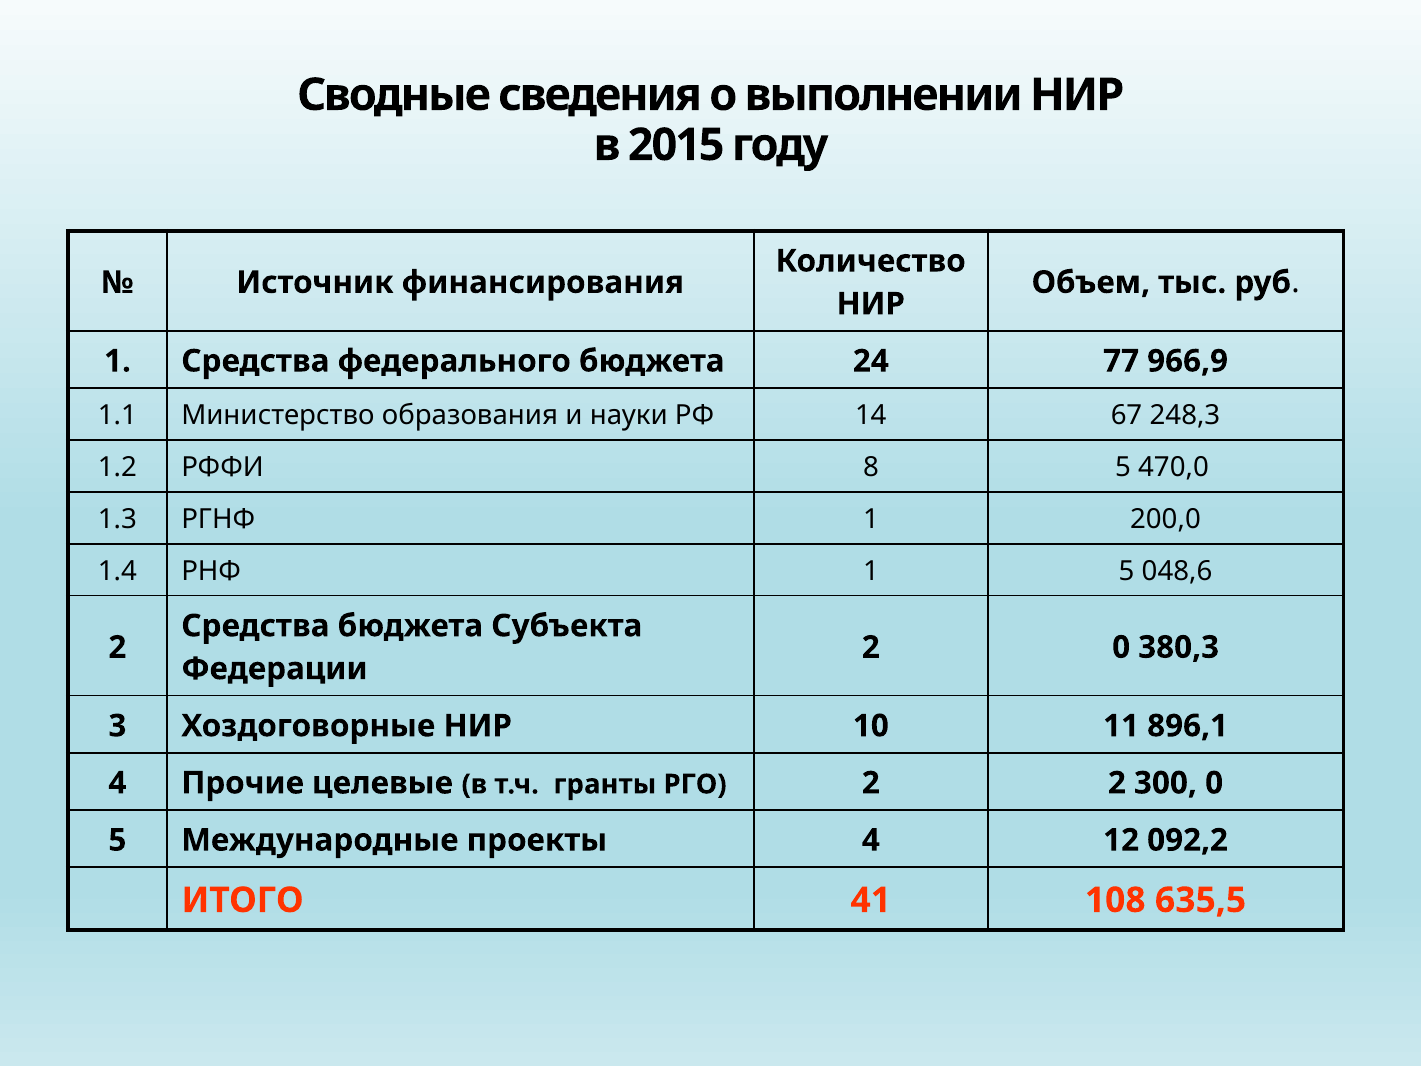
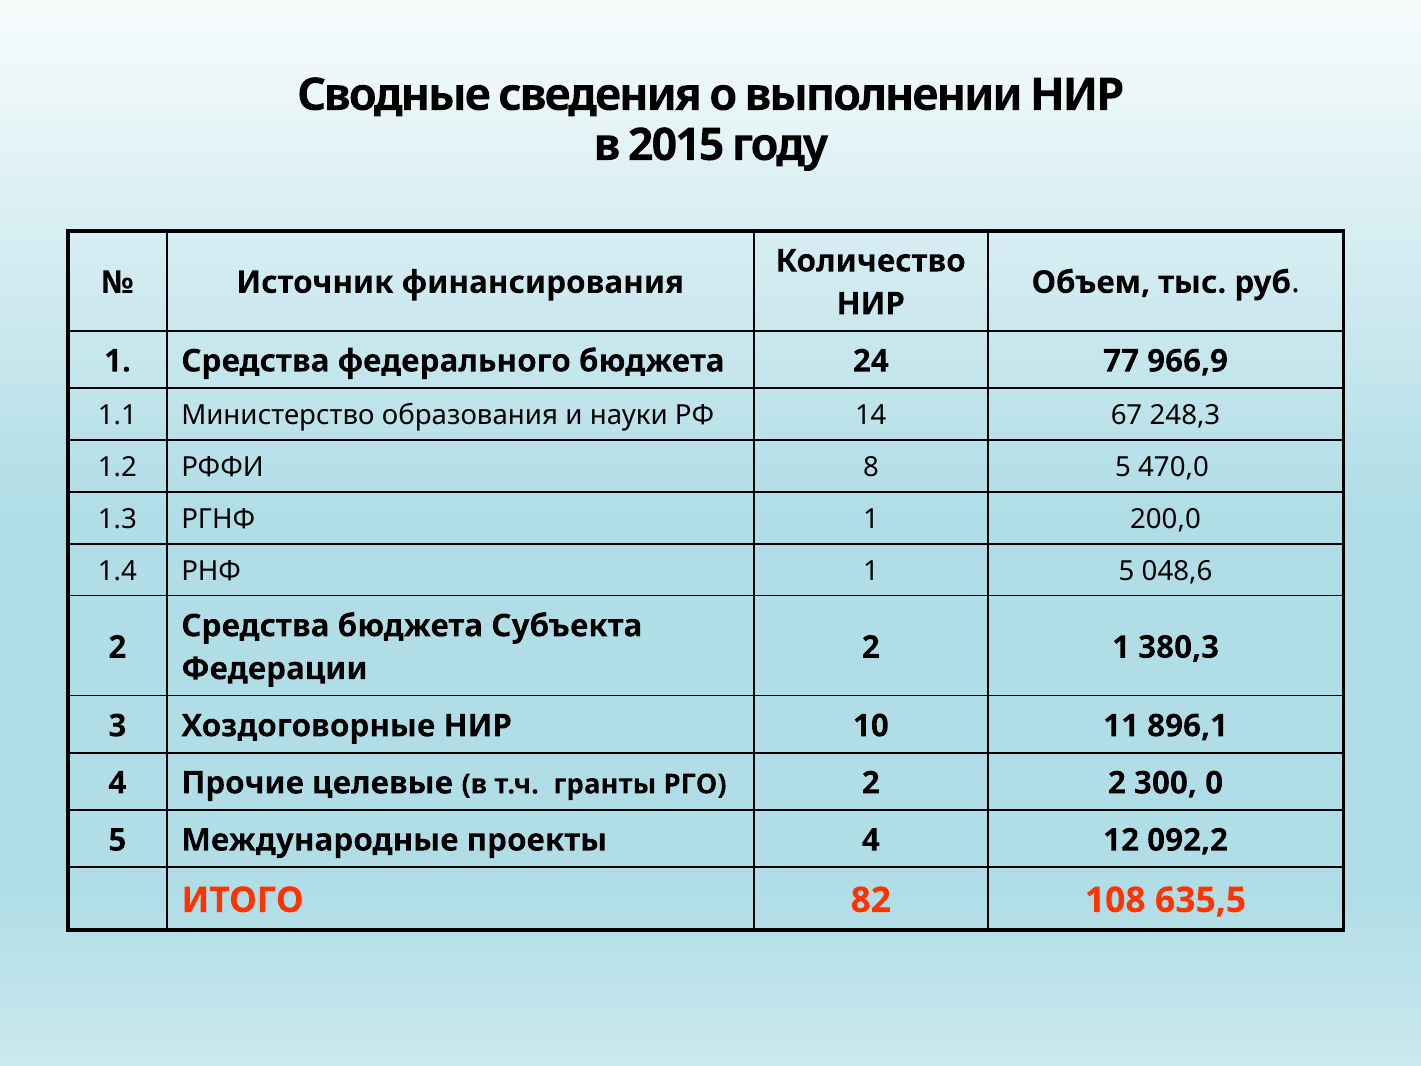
2 0: 0 -> 1
41: 41 -> 82
